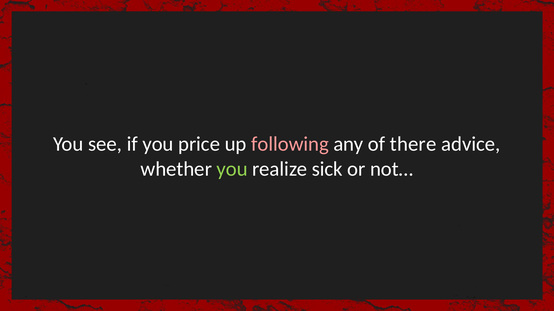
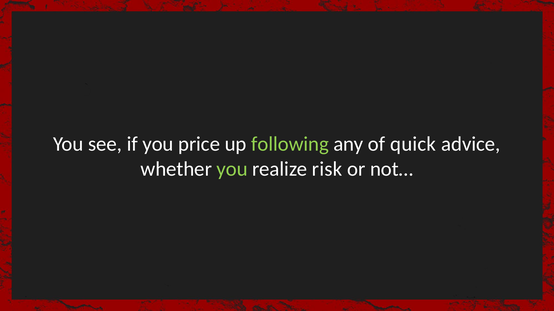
following colour: pink -> light green
there: there -> quick
sick: sick -> risk
